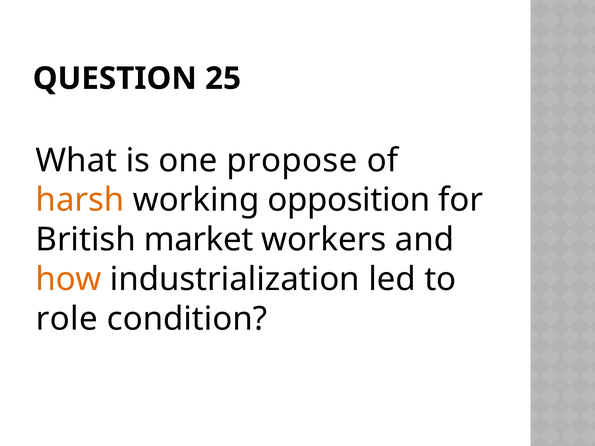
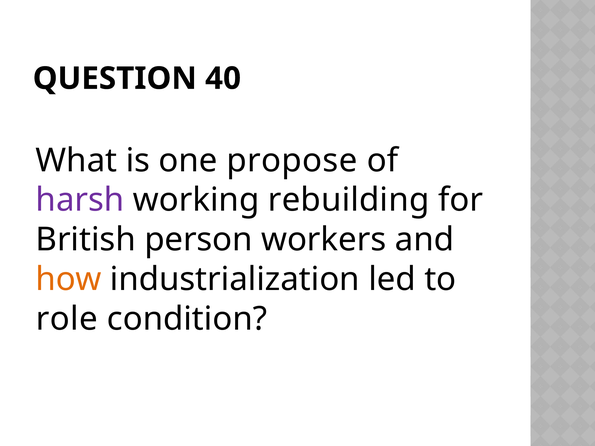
25: 25 -> 40
harsh colour: orange -> purple
opposition: opposition -> rebuilding
market: market -> person
